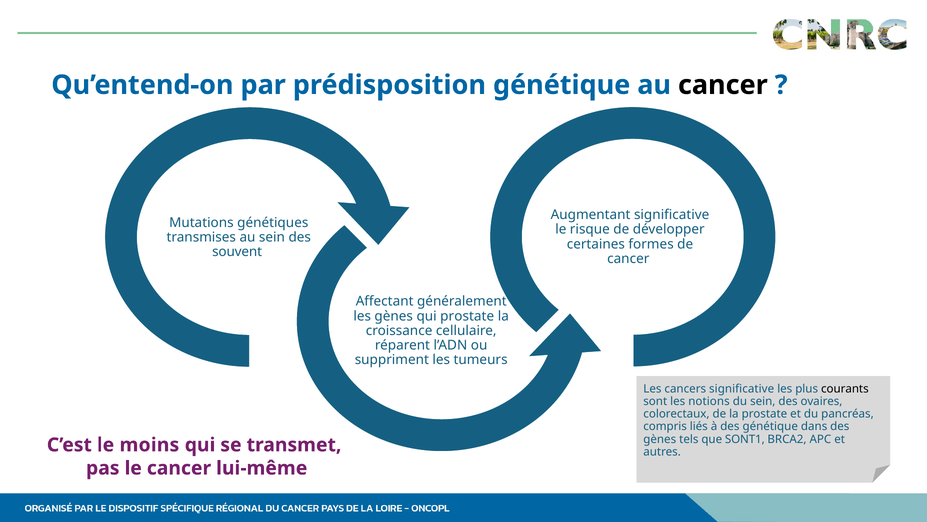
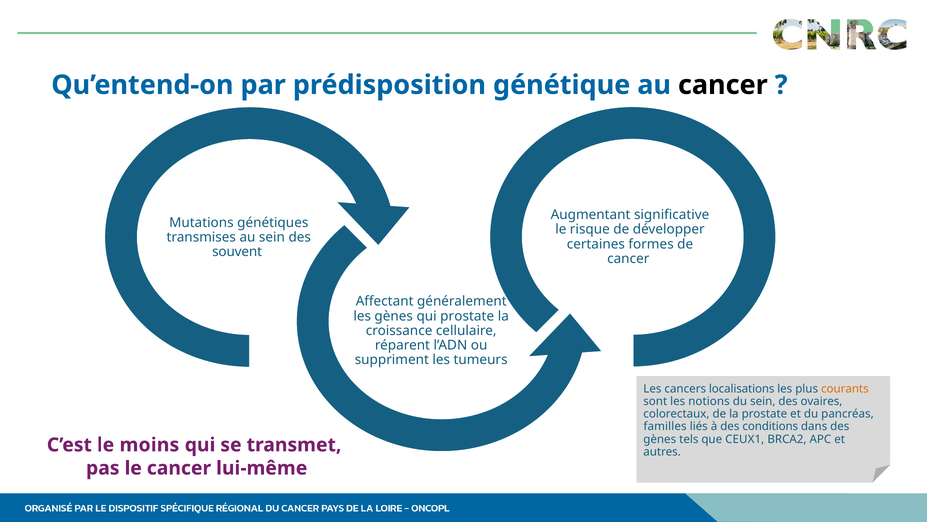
cancers significative: significative -> localisations
courants colour: black -> orange
compris: compris -> familles
des génétique: génétique -> conditions
SONT1: SONT1 -> CEUX1
